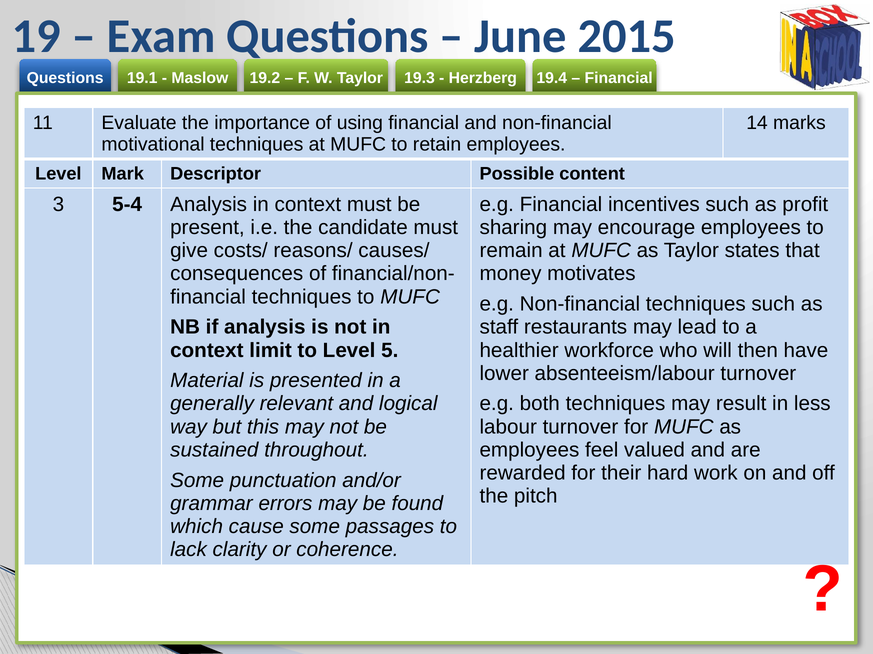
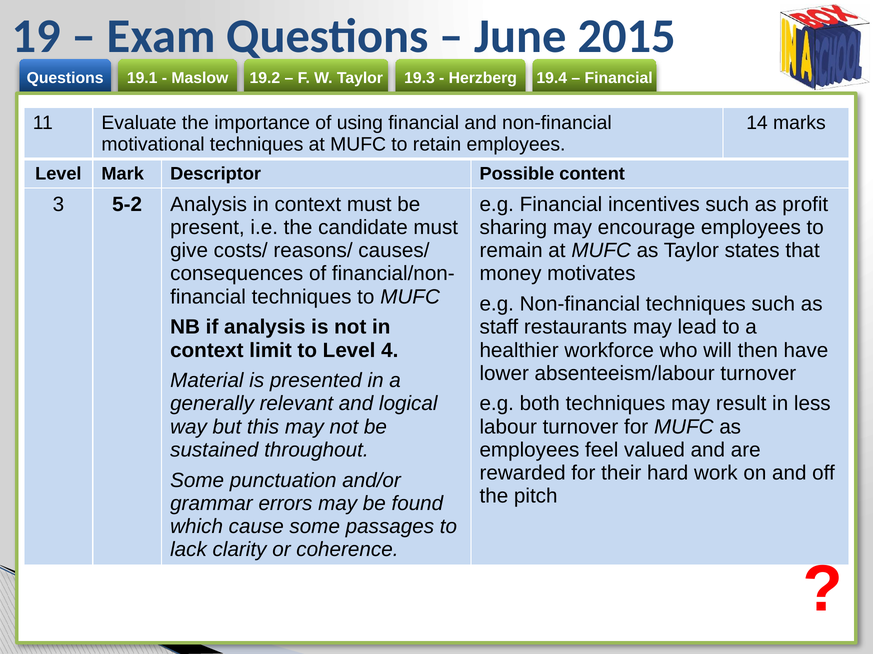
5-4: 5-4 -> 5-2
5: 5 -> 4
